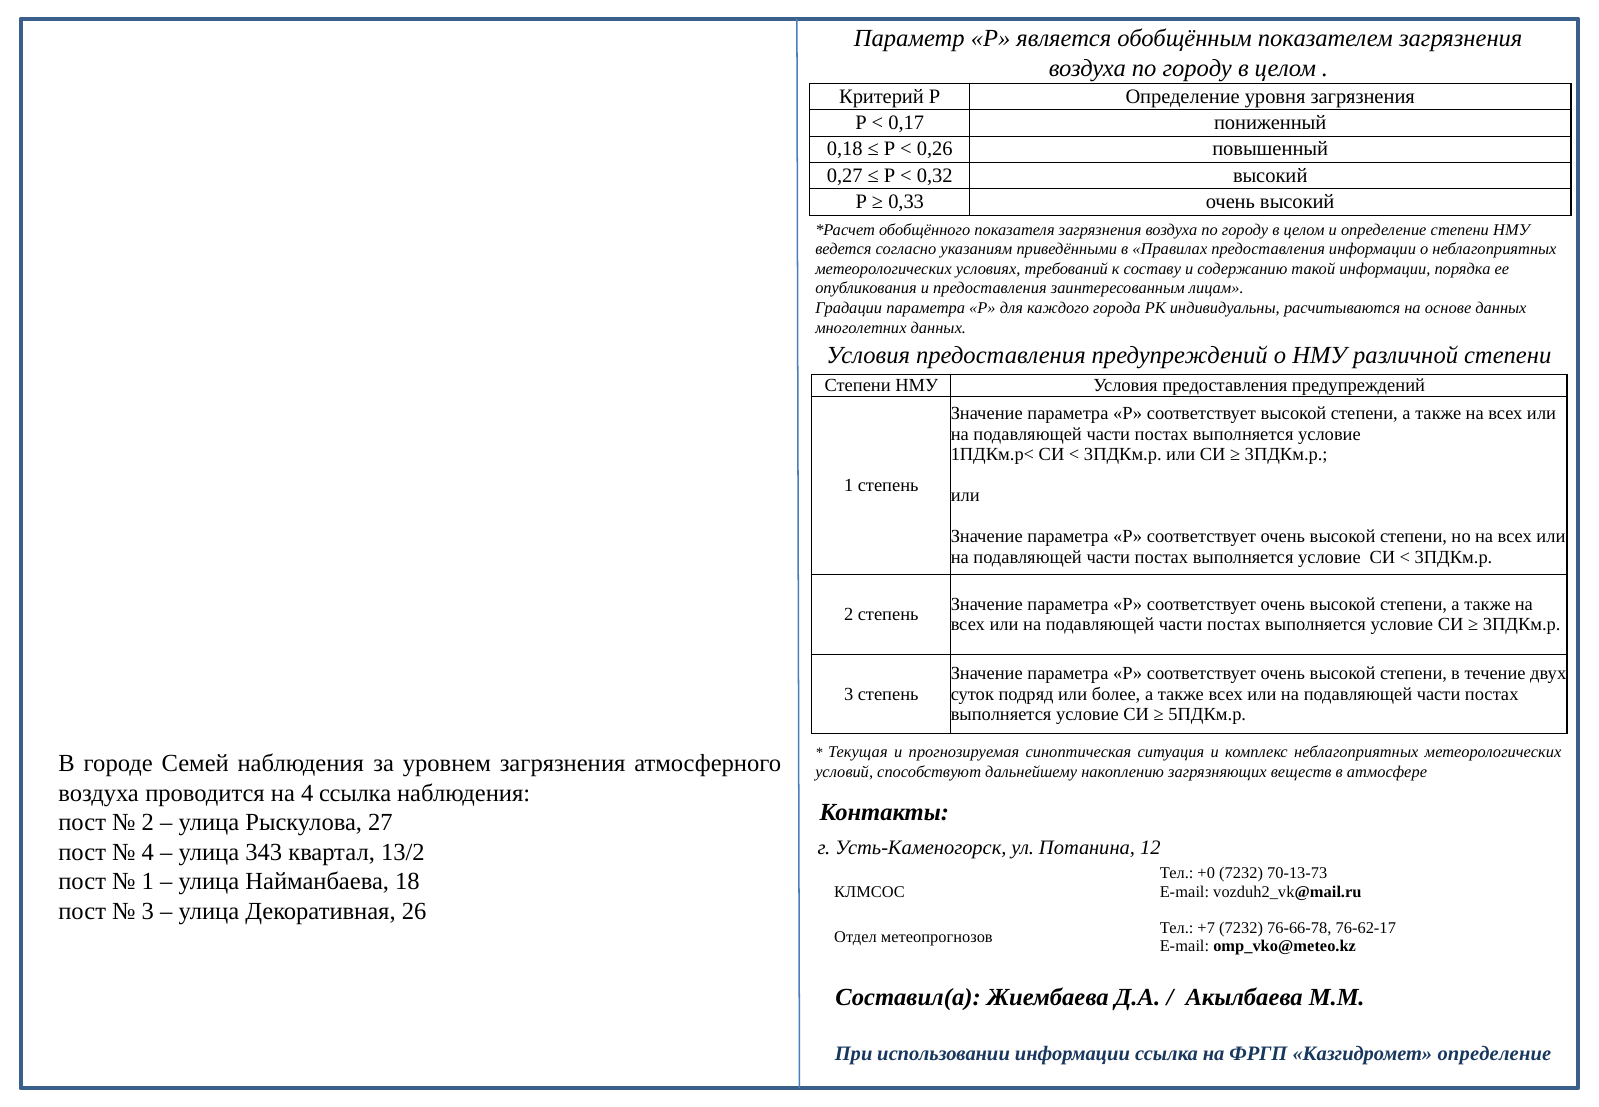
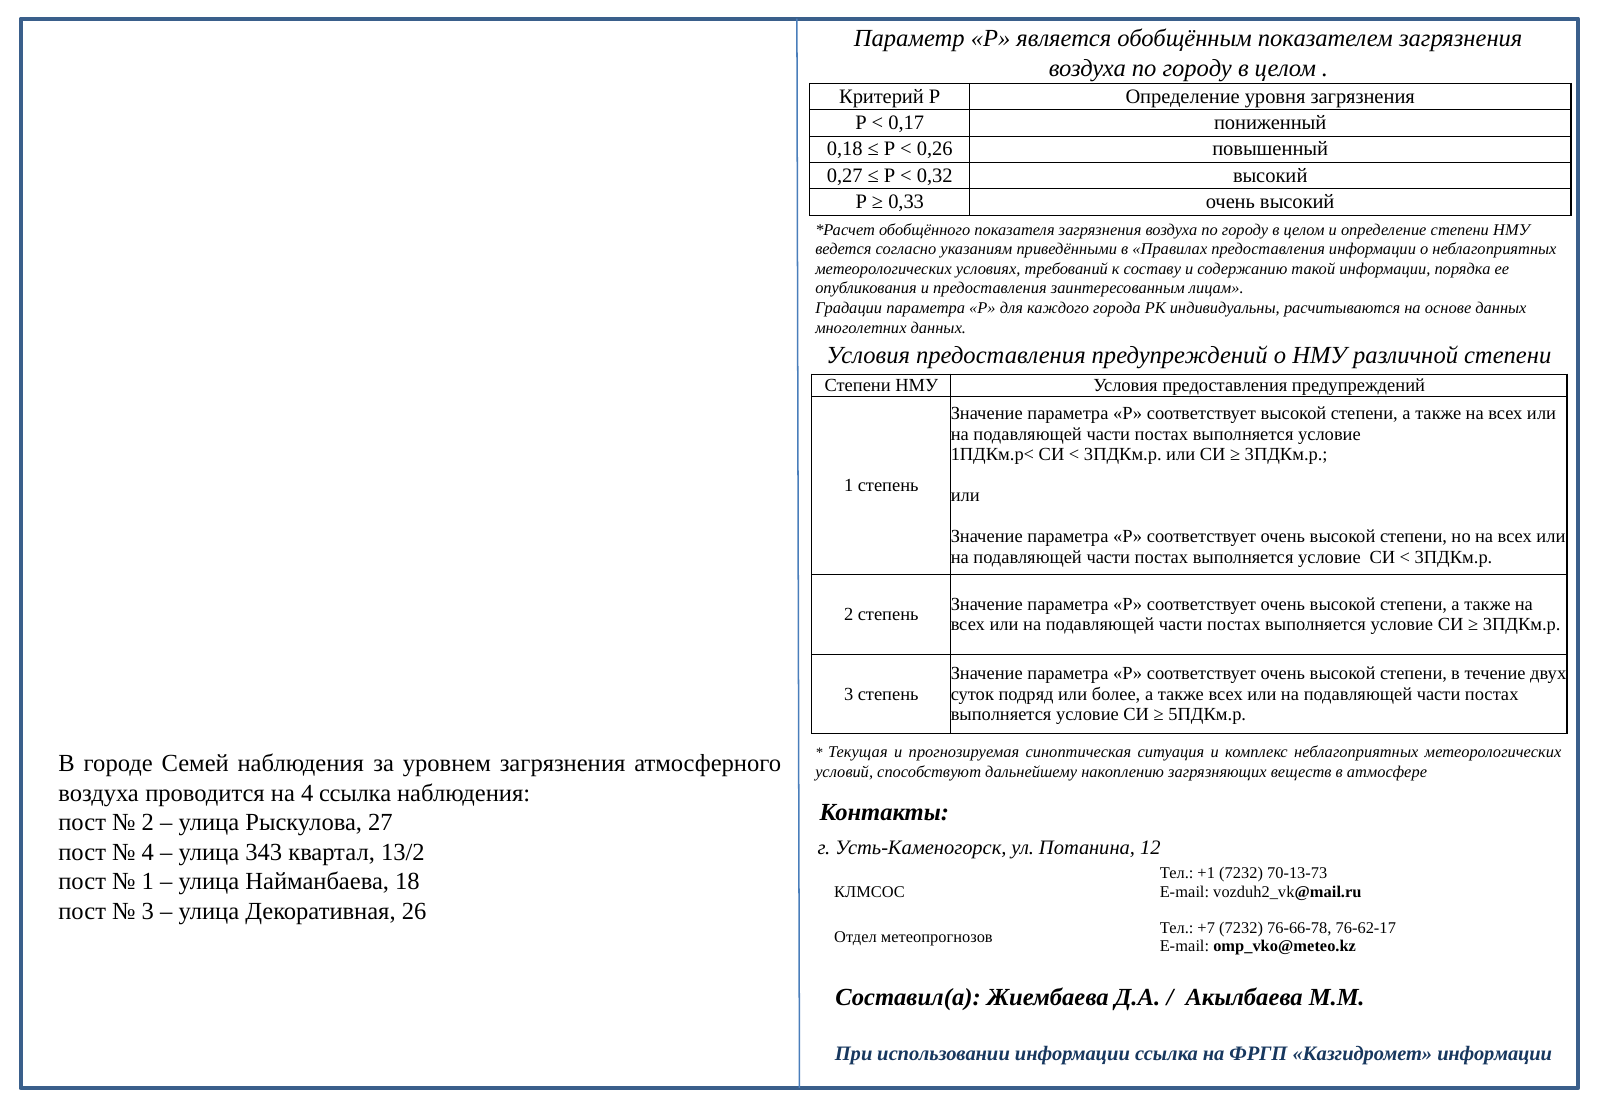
+0: +0 -> +1
Казгидромет определение: определение -> информации
